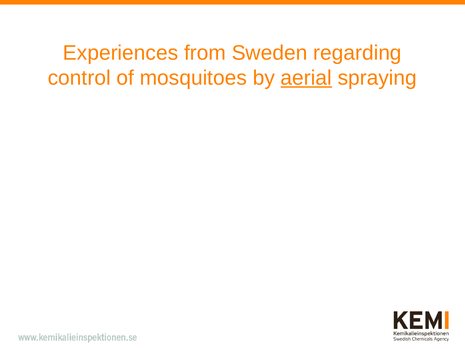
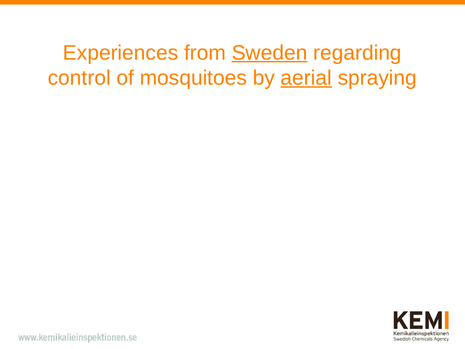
Sweden underline: none -> present
